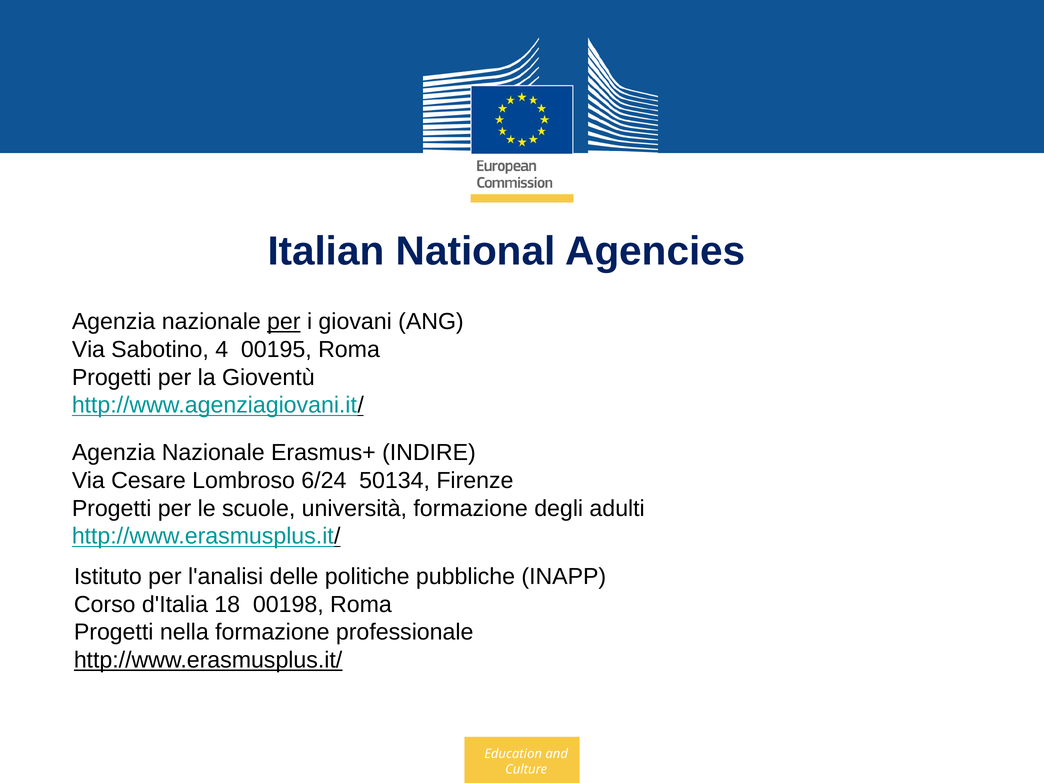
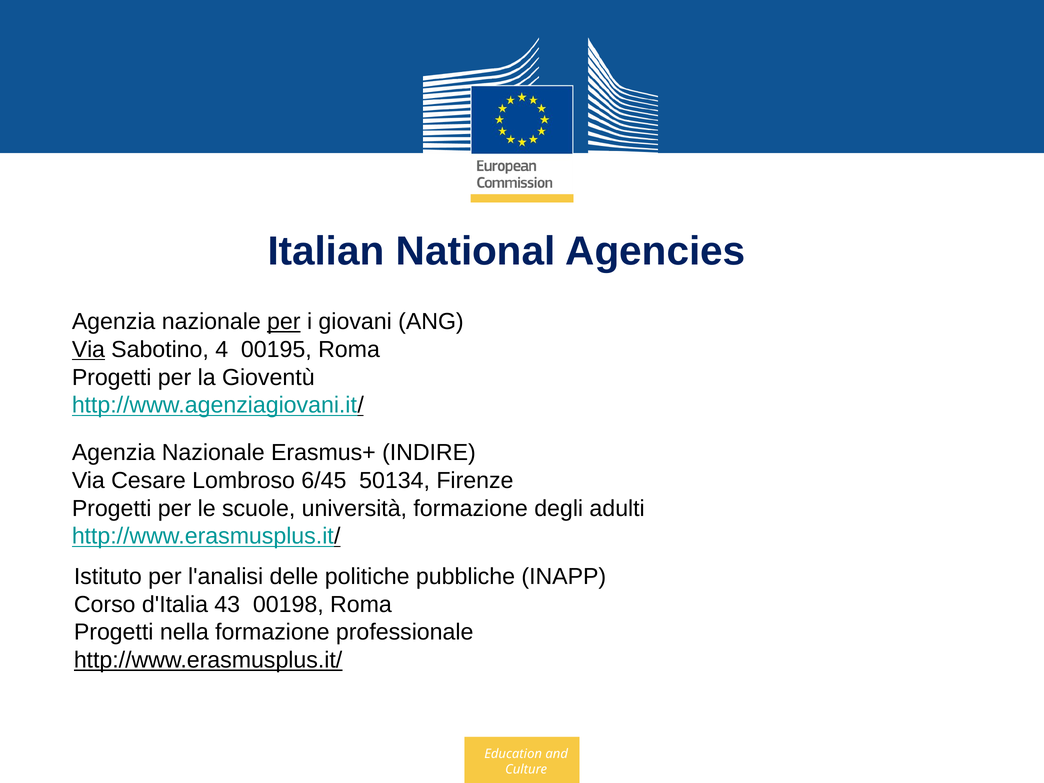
Via at (88, 350) underline: none -> present
6/24: 6/24 -> 6/45
18: 18 -> 43
